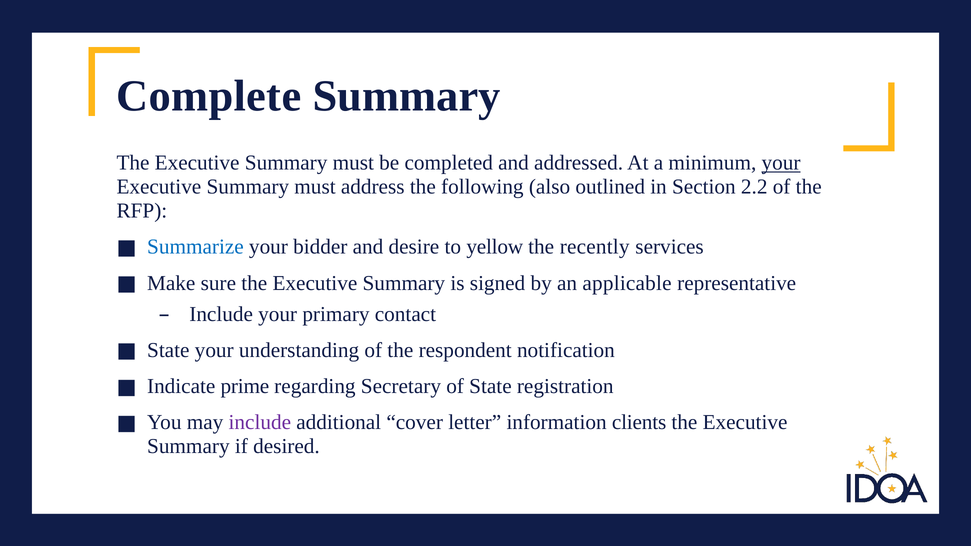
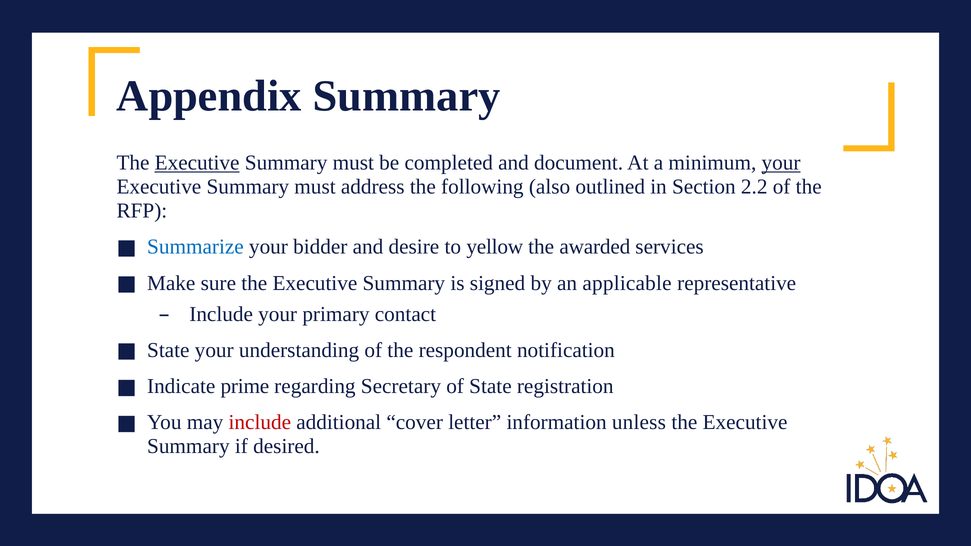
Complete: Complete -> Appendix
Executive at (197, 163) underline: none -> present
addressed: addressed -> document
recently: recently -> awarded
include at (260, 423) colour: purple -> red
clients: clients -> unless
